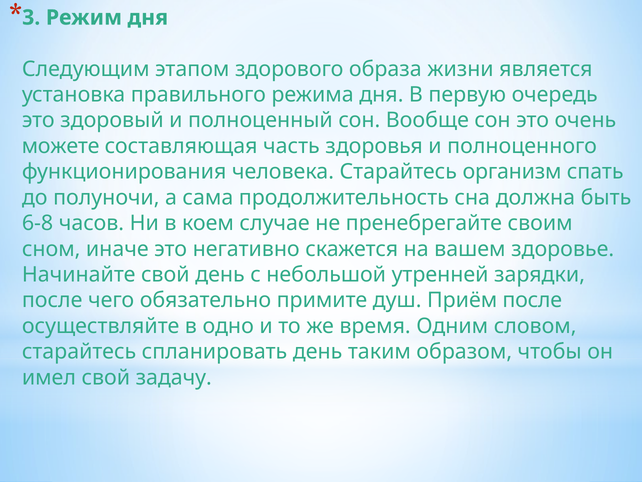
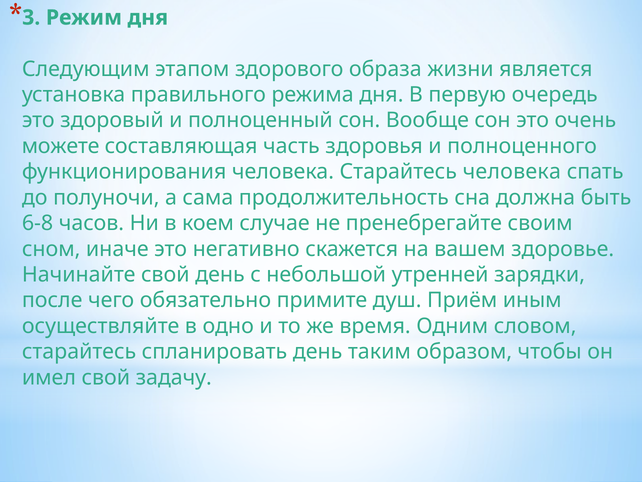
Старайтесь организм: организм -> человека
Приём после: после -> иным
